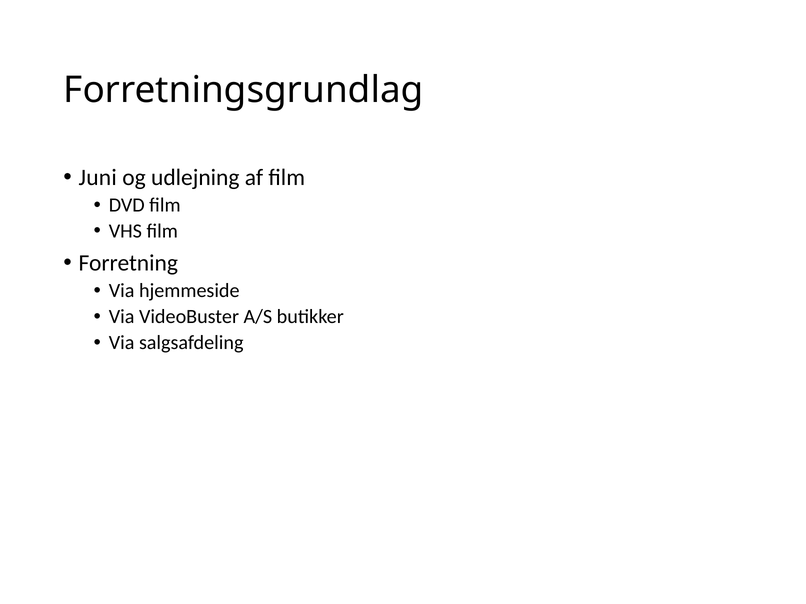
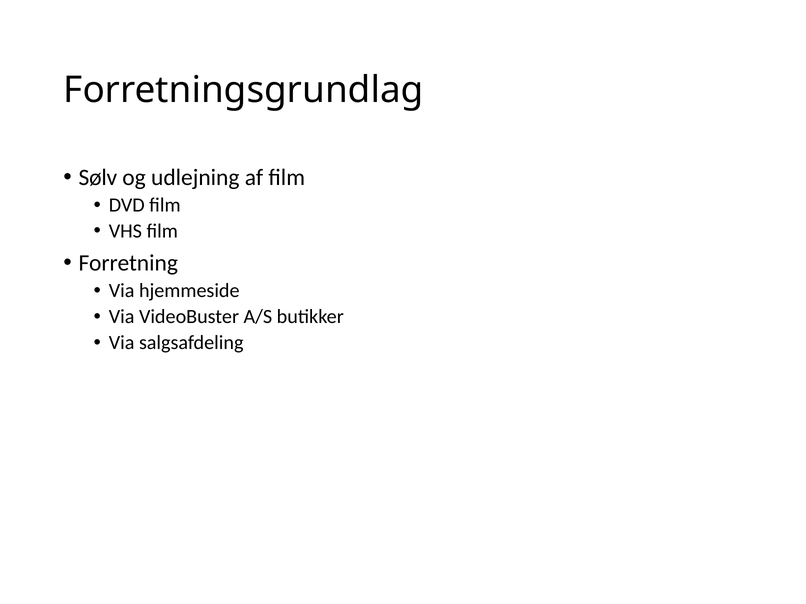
Juni: Juni -> Sølv
